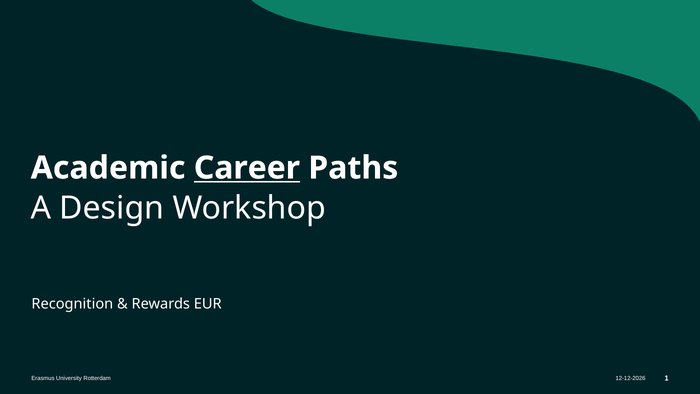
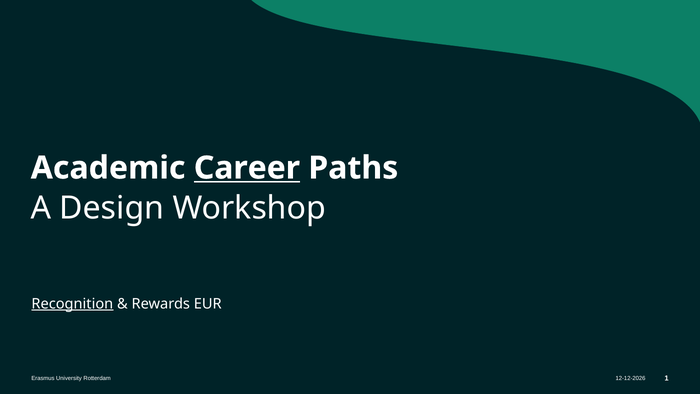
Recognition underline: none -> present
